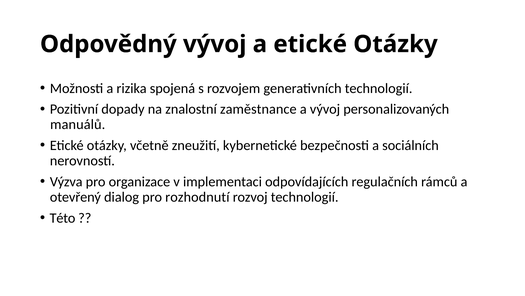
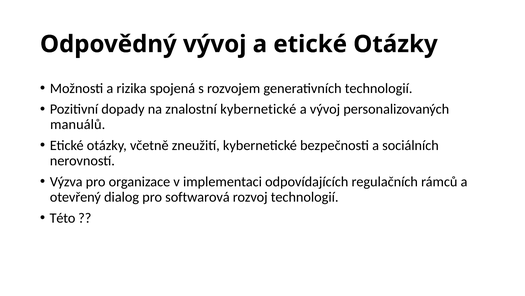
znalostní zaměstnance: zaměstnance -> kybernetické
rozhodnutí: rozhodnutí -> softwarová
